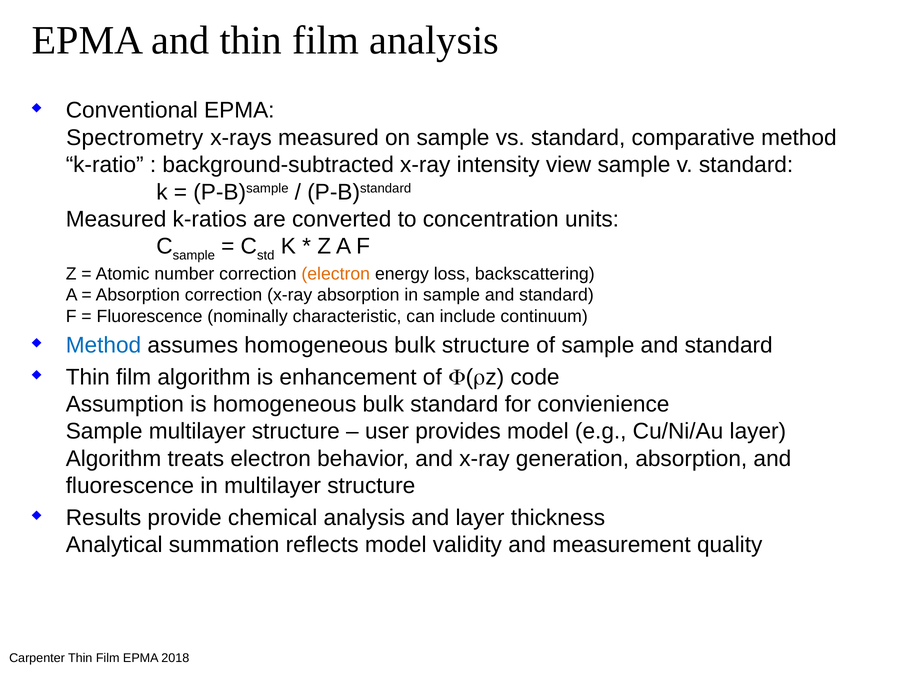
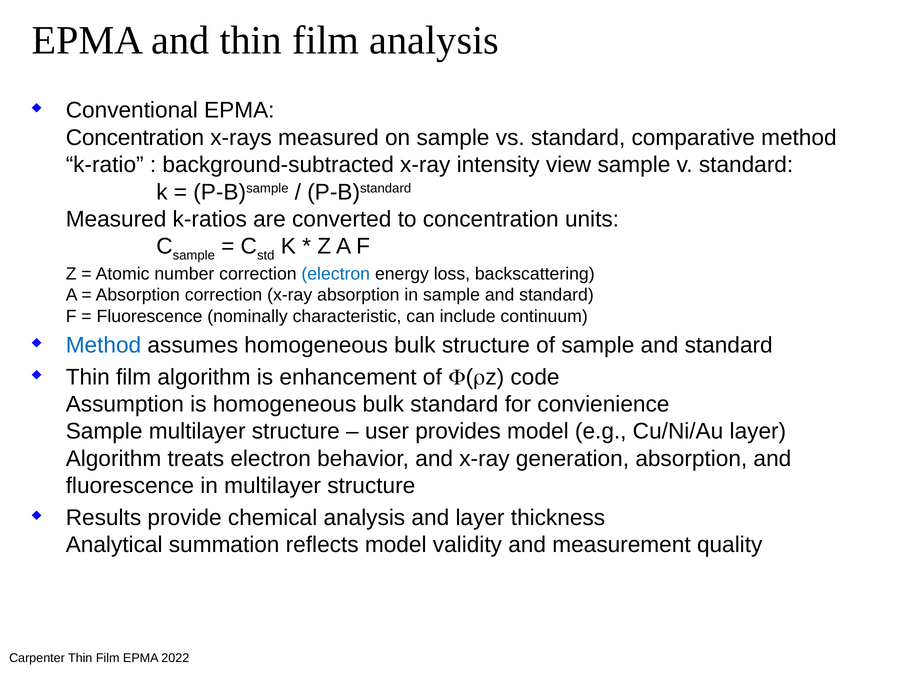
Spectrometry at (135, 138): Spectrometry -> Concentration
electron at (336, 274) colour: orange -> blue
2018: 2018 -> 2022
